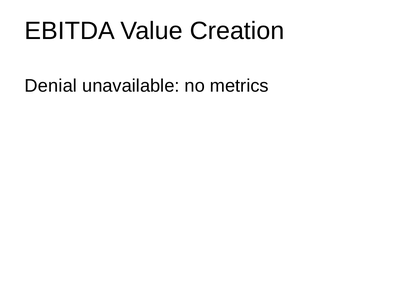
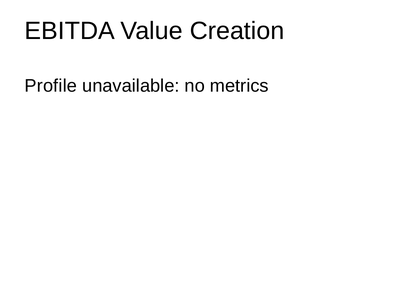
Denial: Denial -> Profile
